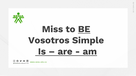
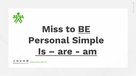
Vosotros: Vosotros -> Personal
